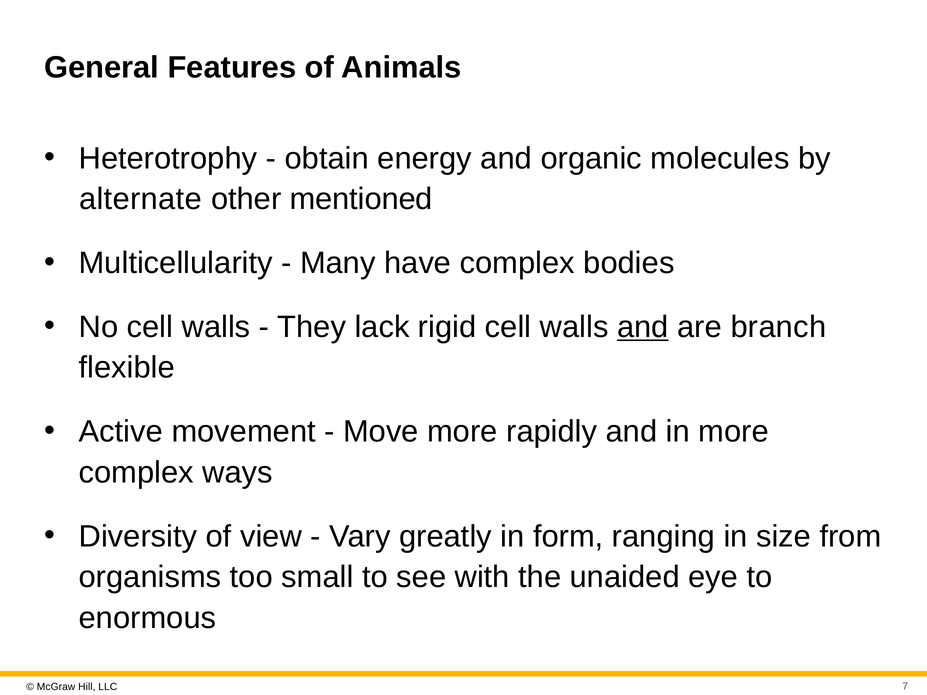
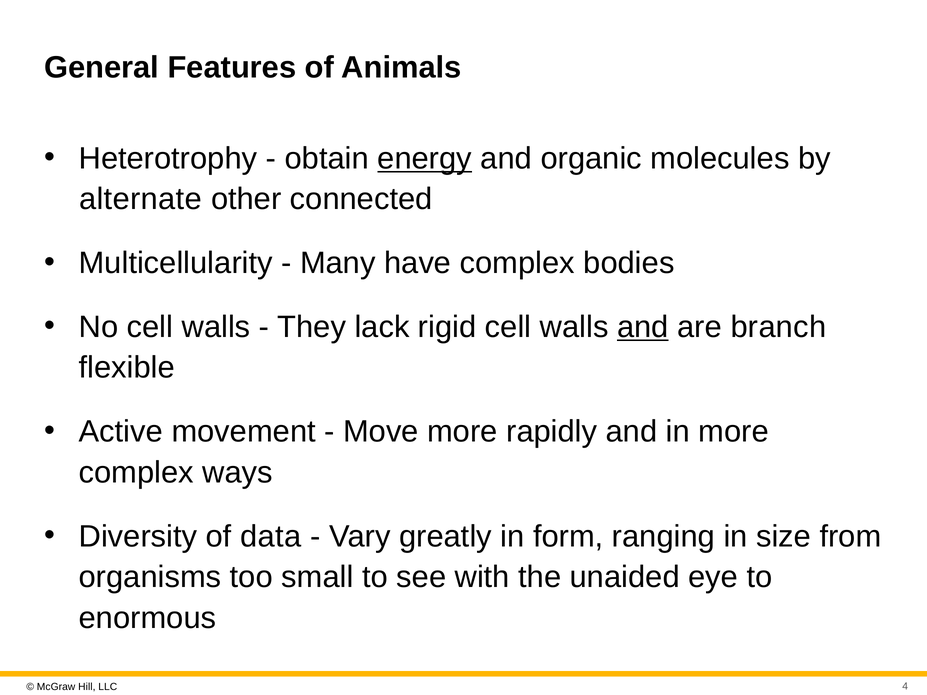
energy underline: none -> present
mentioned: mentioned -> connected
view: view -> data
7: 7 -> 4
